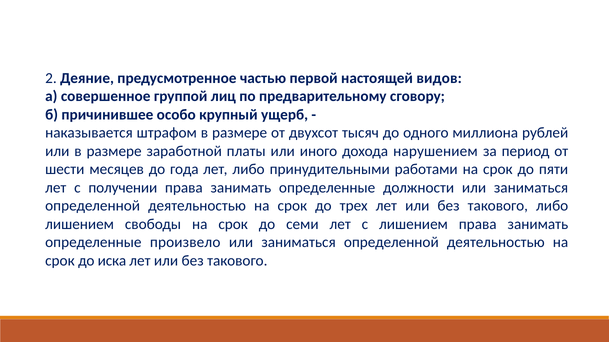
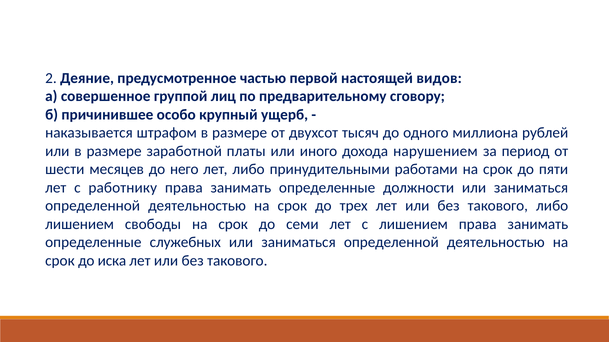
года: года -> него
получении: получении -> работнику
произвело: произвело -> служебных
